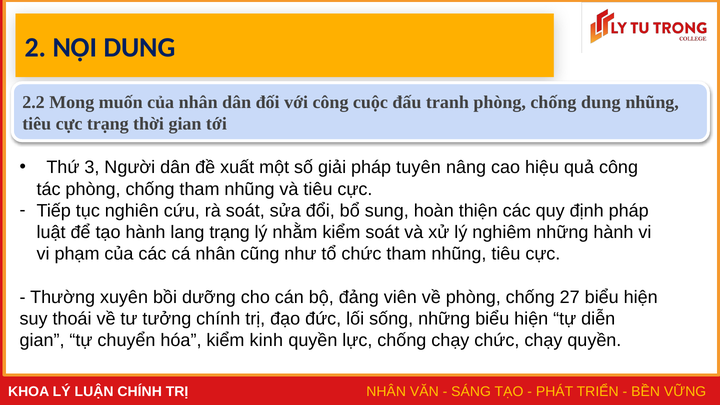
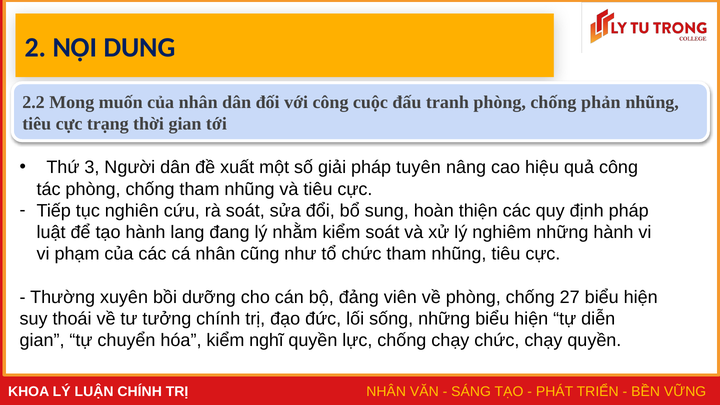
chống dung: dung -> phản
lang trạng: trạng -> đang
kinh: kinh -> nghĩ
